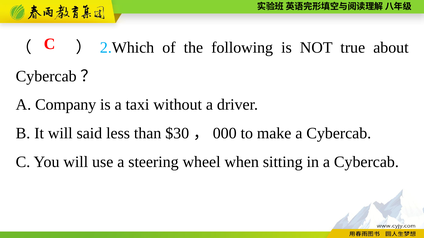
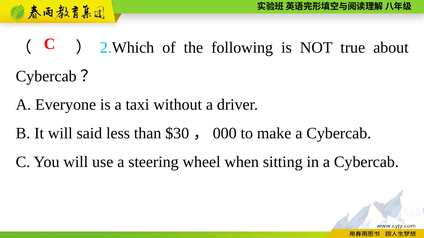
Company: Company -> Everyone
